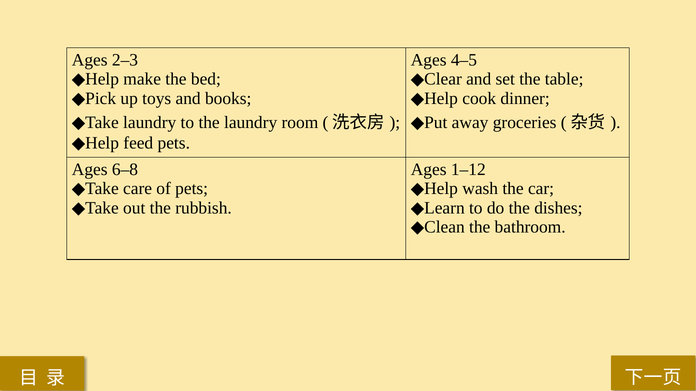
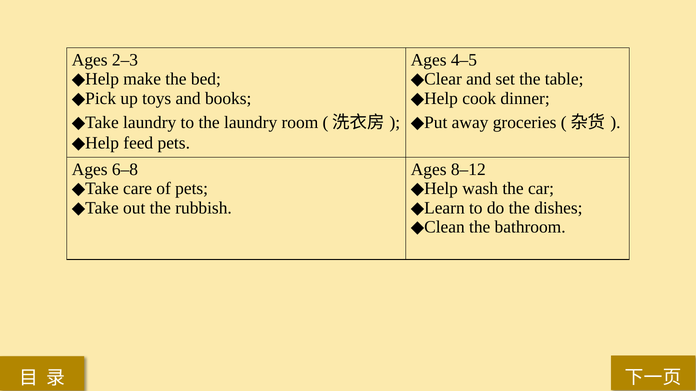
1–12: 1–12 -> 8–12
